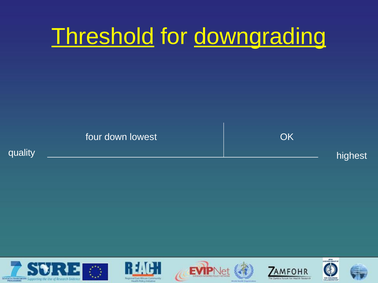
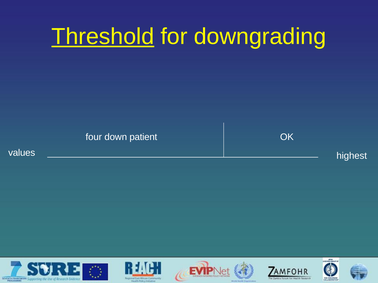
downgrading underline: present -> none
lowest: lowest -> patient
quality: quality -> values
